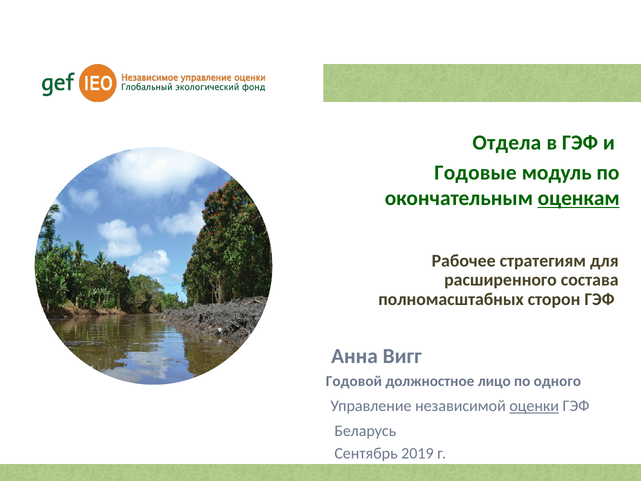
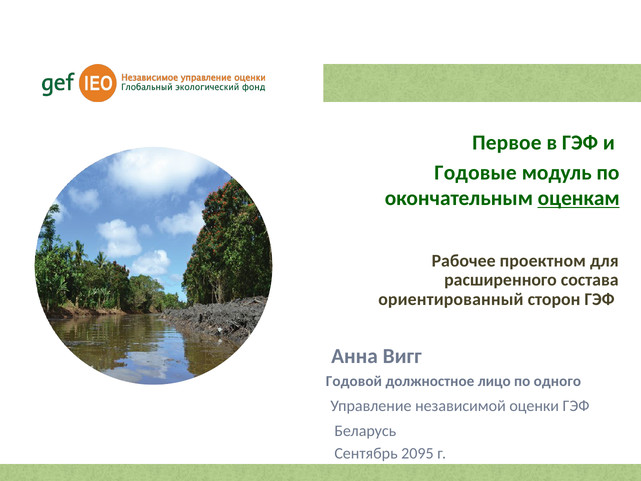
Отдела: Отдела -> Первое
стратегиям: стратегиям -> проектном
полномасштабных: полномасштабных -> ориентированный
оценки underline: present -> none
2019: 2019 -> 2095
